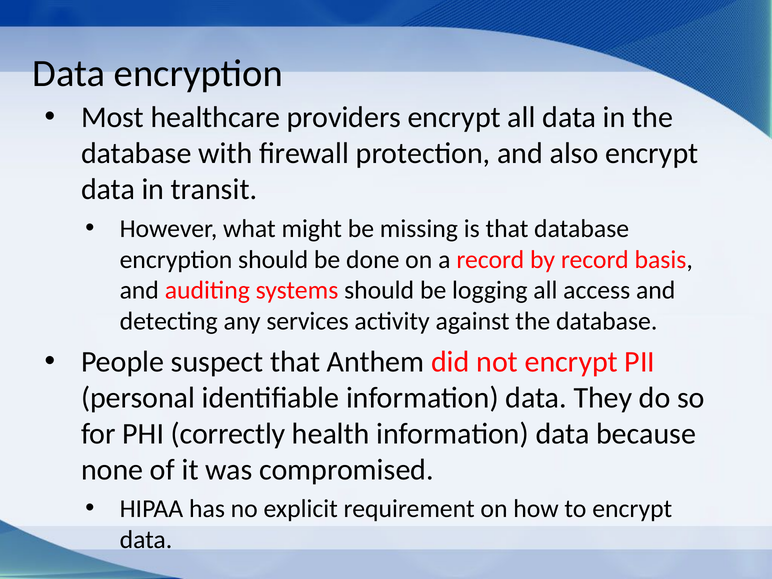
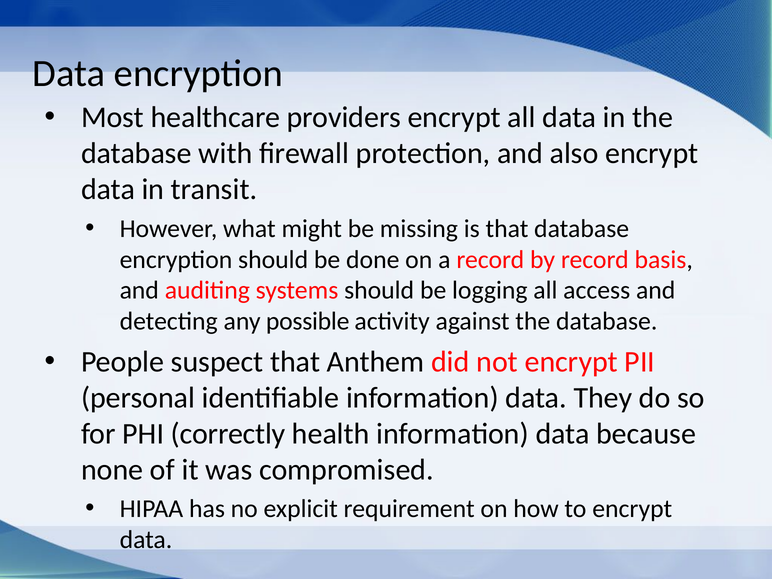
services: services -> possible
